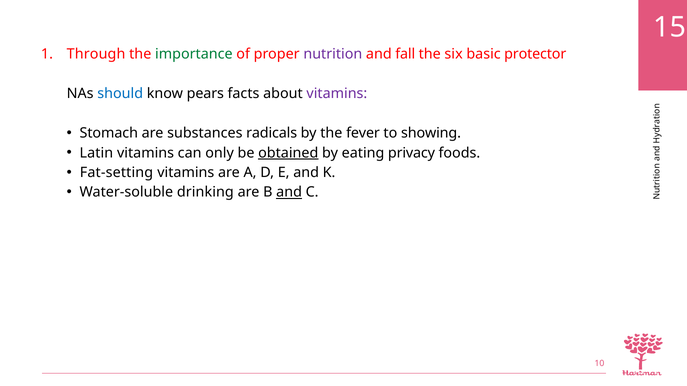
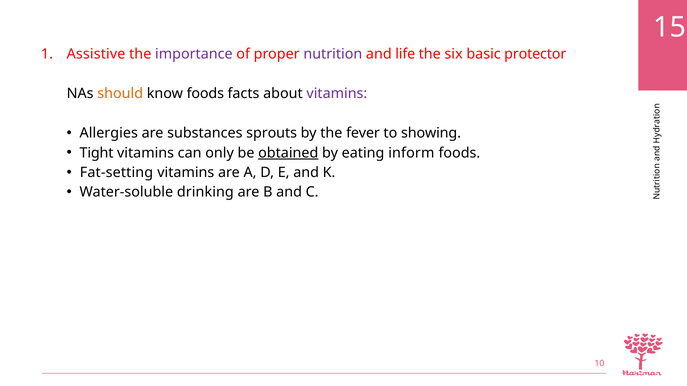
Through: Through -> Assistive
importance colour: green -> purple
fall: fall -> life
should colour: blue -> orange
know pears: pears -> foods
Stomach: Stomach -> Allergies
radicals: radicals -> sprouts
Latin: Latin -> Tight
privacy: privacy -> inform
and at (289, 192) underline: present -> none
